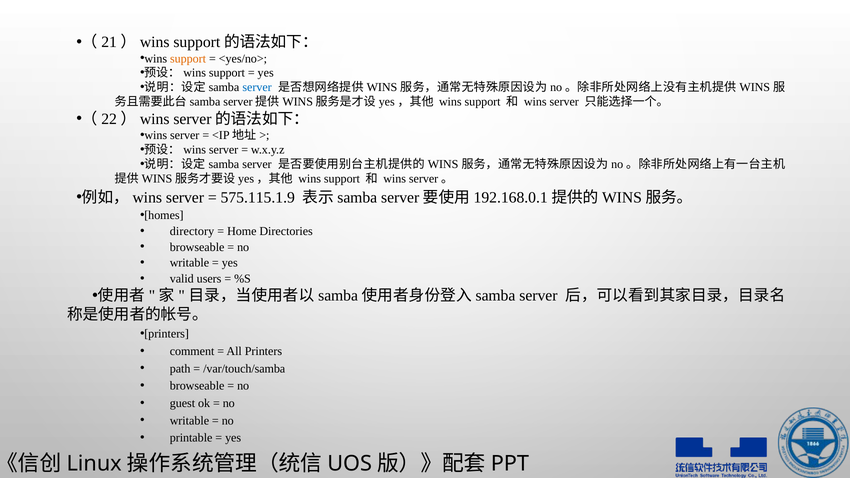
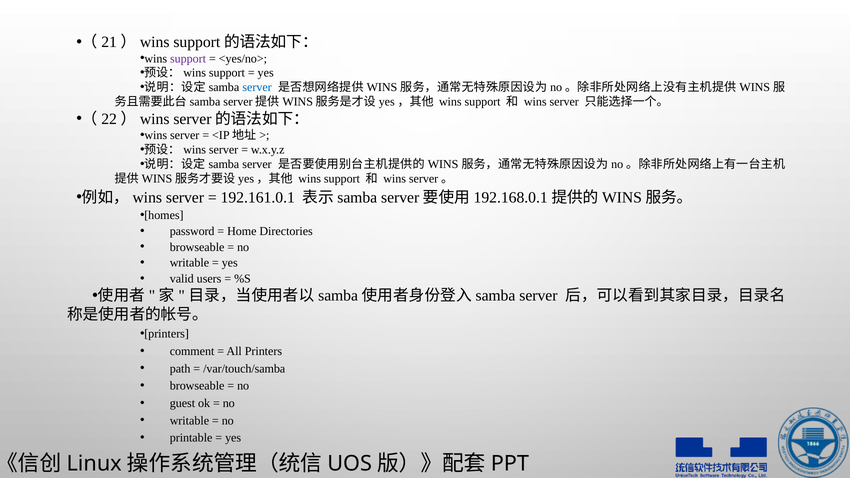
support at (188, 59) colour: orange -> purple
575.115.1.9: 575.115.1.9 -> 192.161.0.1
directory: directory -> password
